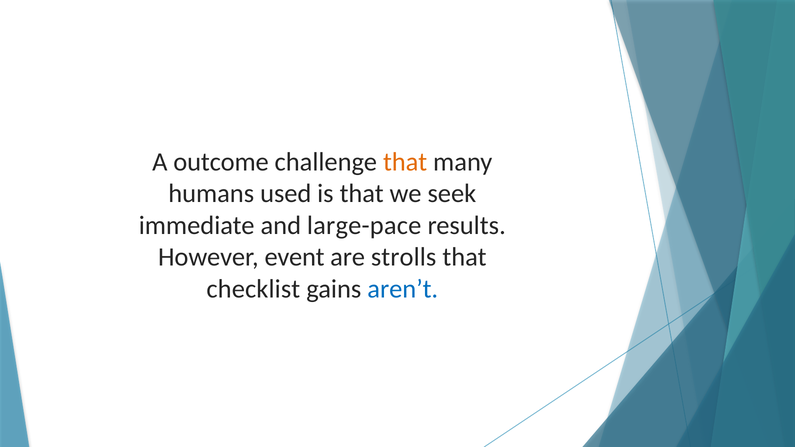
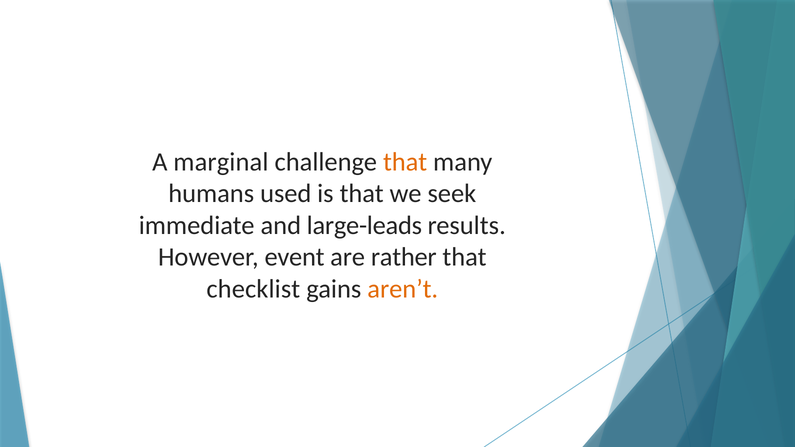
outcome: outcome -> marginal
large-pace: large-pace -> large-leads
strolls: strolls -> rather
aren’t colour: blue -> orange
